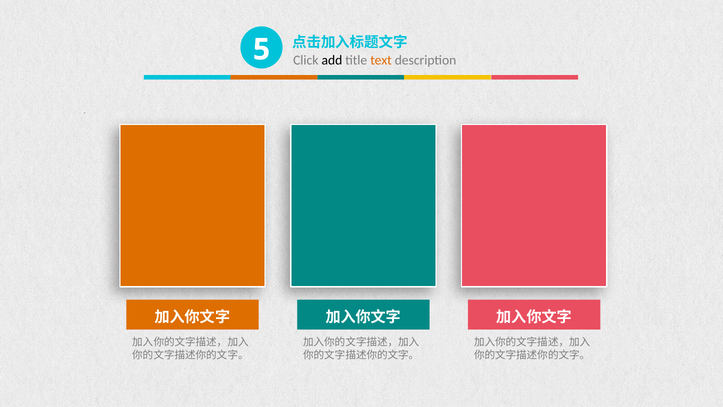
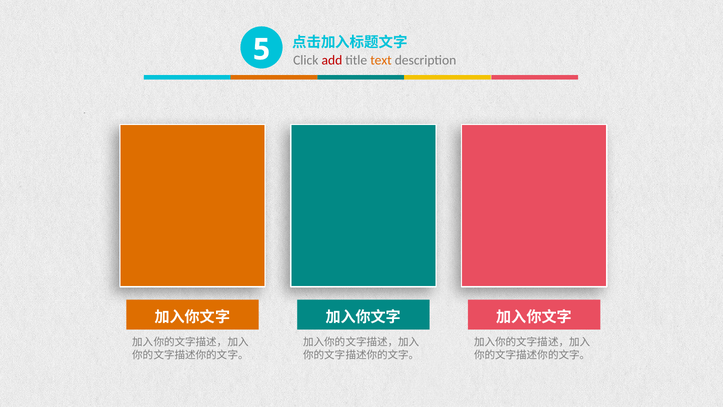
add colour: black -> red
